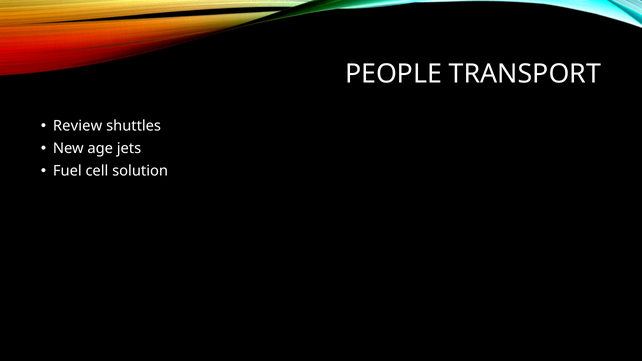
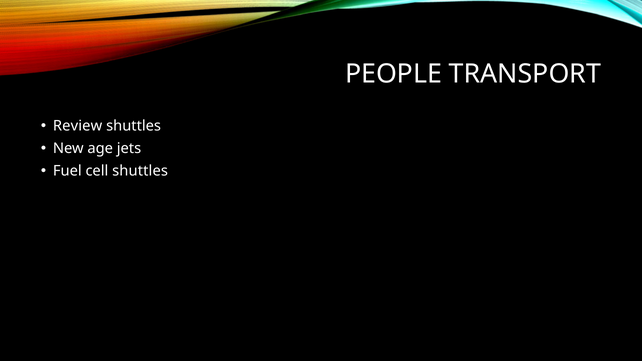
cell solution: solution -> shuttles
